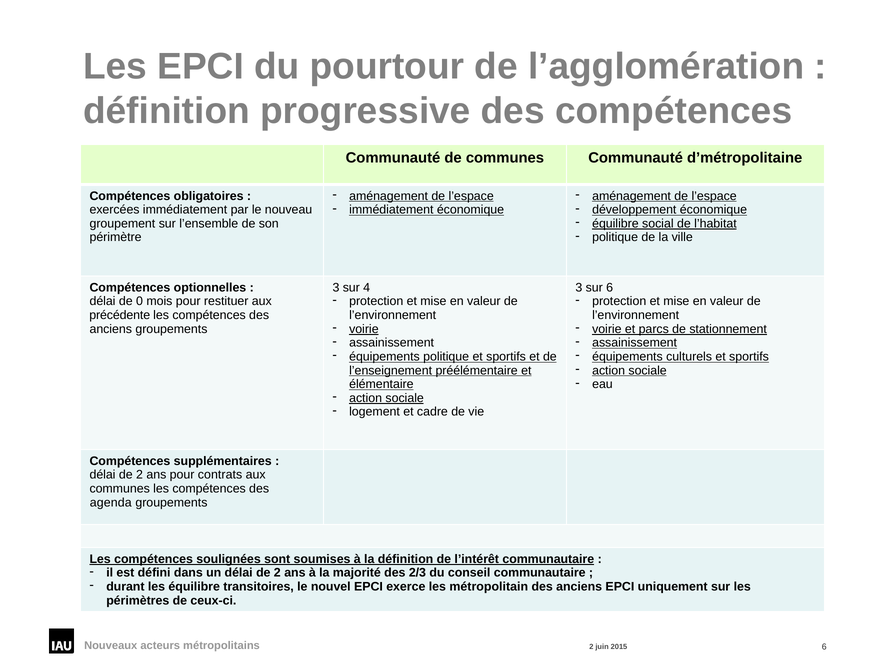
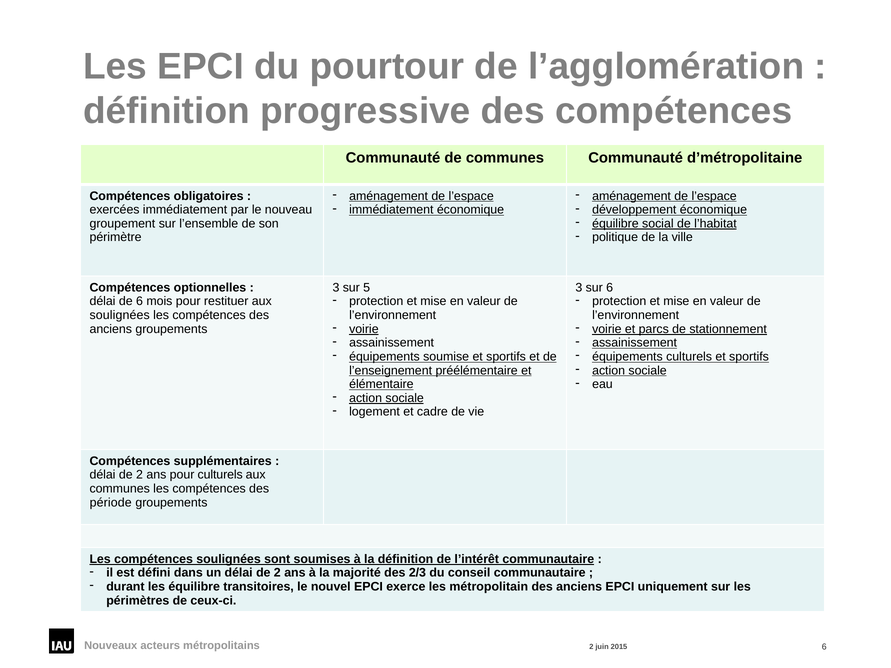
4: 4 -> 5
de 0: 0 -> 6
précédente at (120, 315): précédente -> soulignées
équipements politique: politique -> soumise
pour contrats: contrats -> culturels
agenda: agenda -> période
